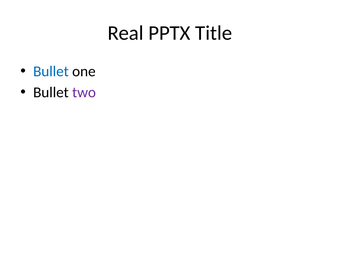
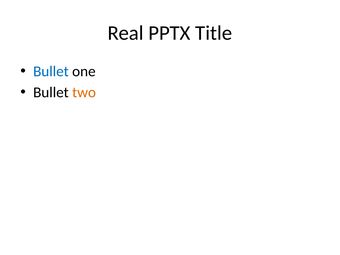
two colour: purple -> orange
